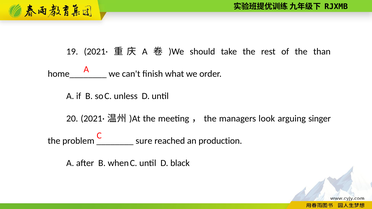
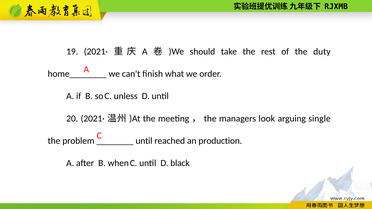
than: than -> duty
singer: singer -> single
sure at (144, 141): sure -> until
